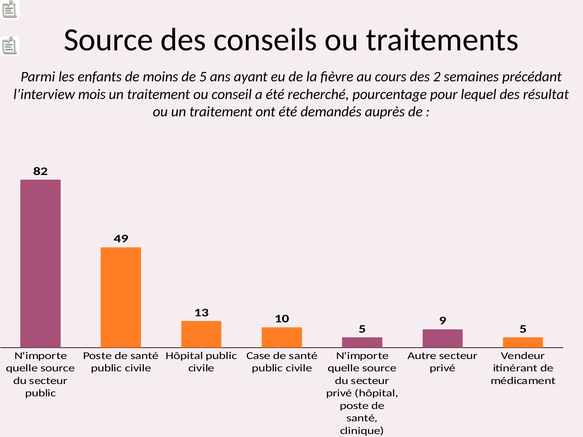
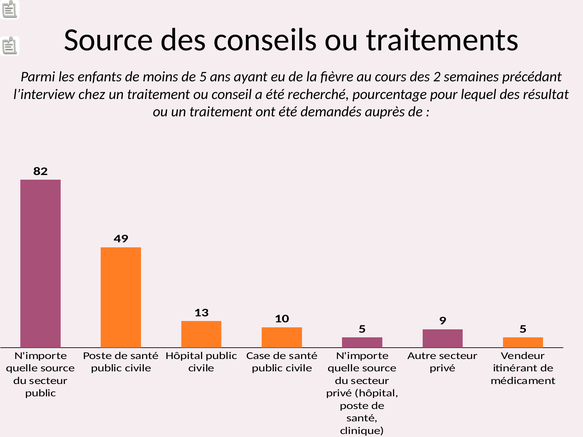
mois: mois -> chez
